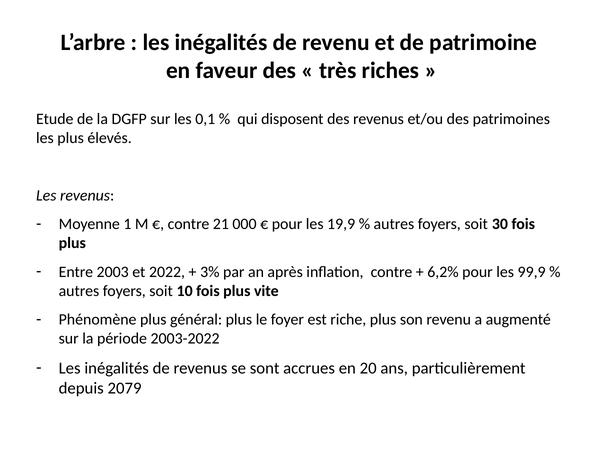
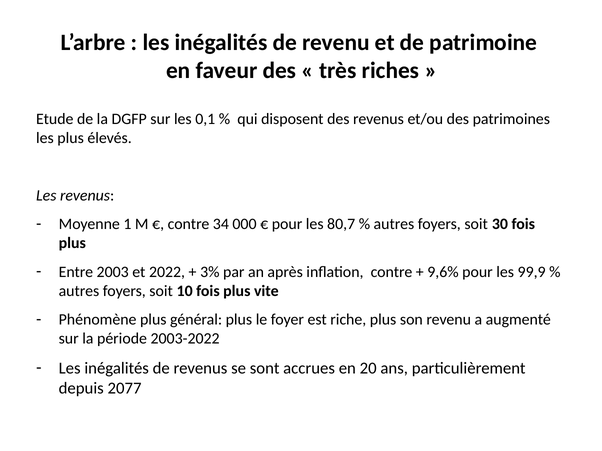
21: 21 -> 34
19,9: 19,9 -> 80,7
6,2%: 6,2% -> 9,6%
2079: 2079 -> 2077
